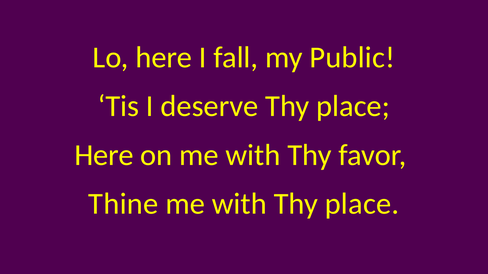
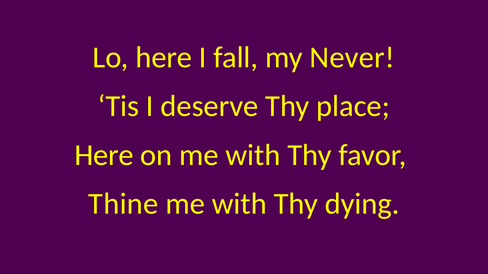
Public: Public -> Never
with Thy place: place -> dying
